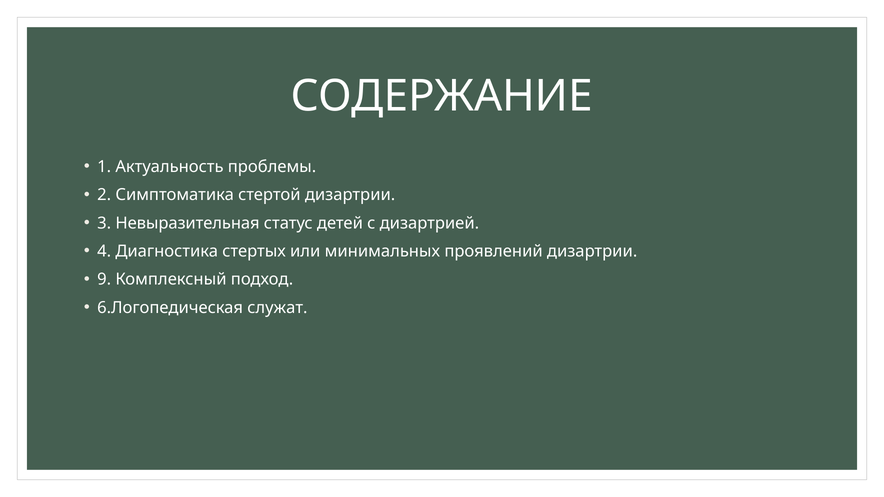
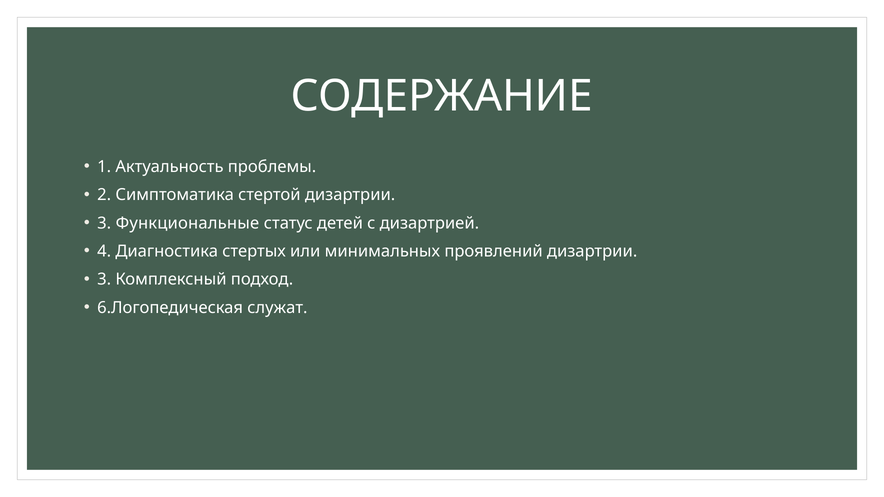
Невыразительная: Невыразительная -> Функциональные
9 at (104, 280): 9 -> 3
